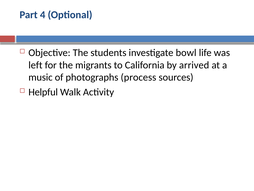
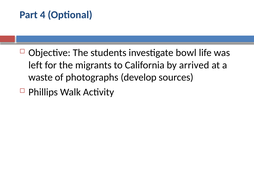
music: music -> waste
process: process -> develop
Helpful: Helpful -> Phillips
